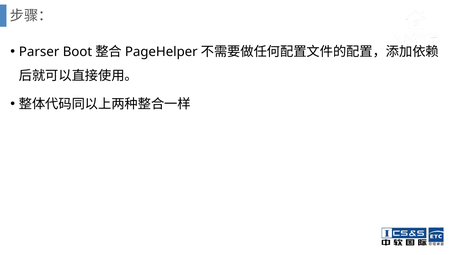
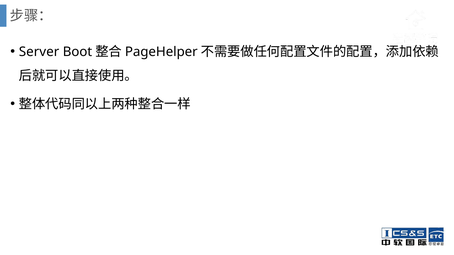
Parser: Parser -> Server
